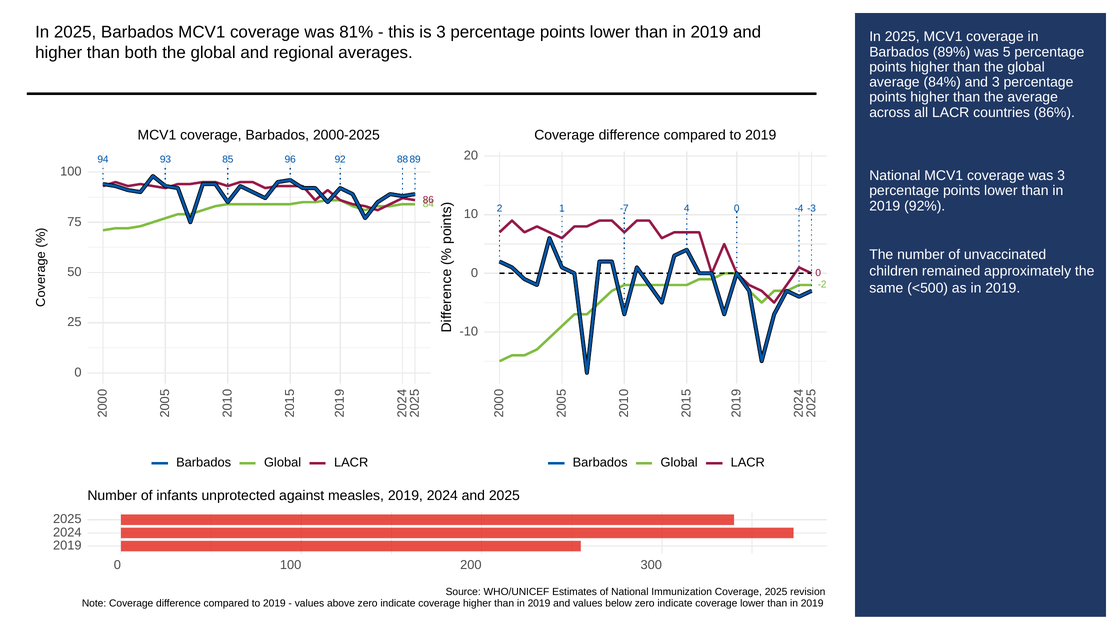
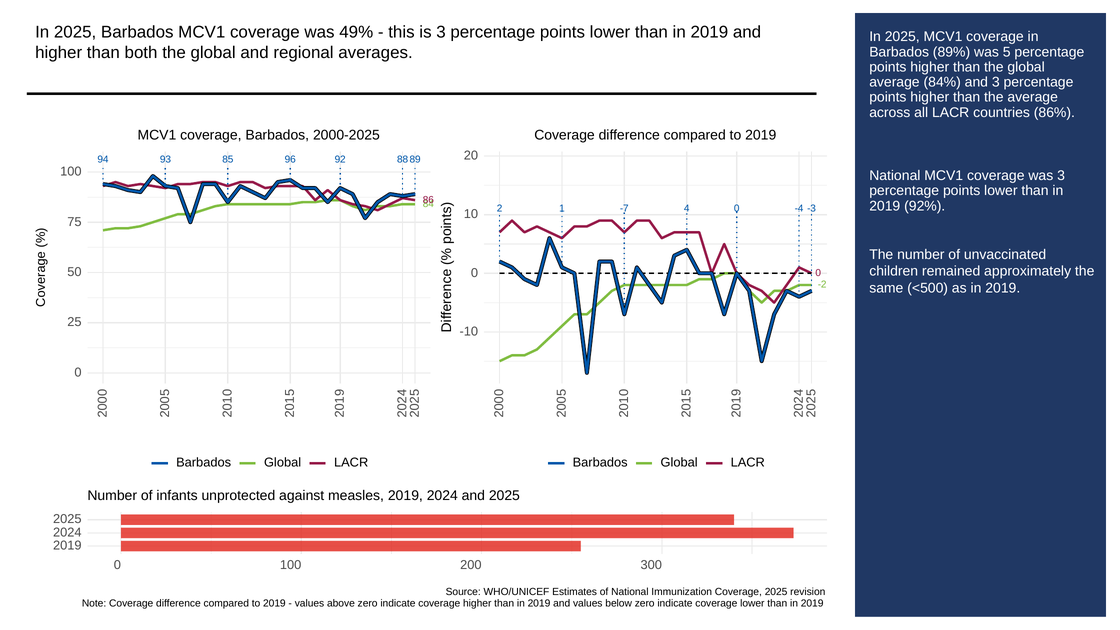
81%: 81% -> 49%
